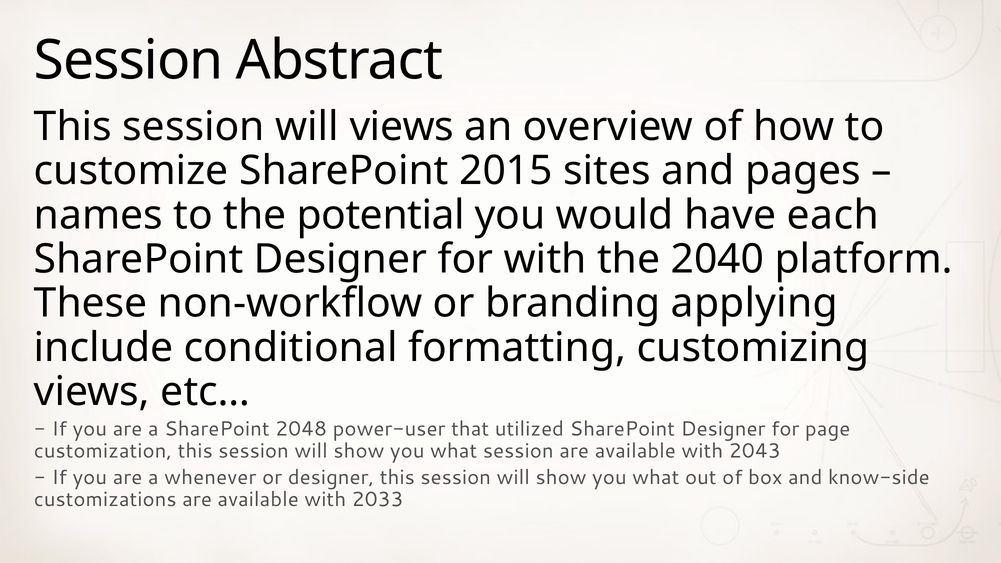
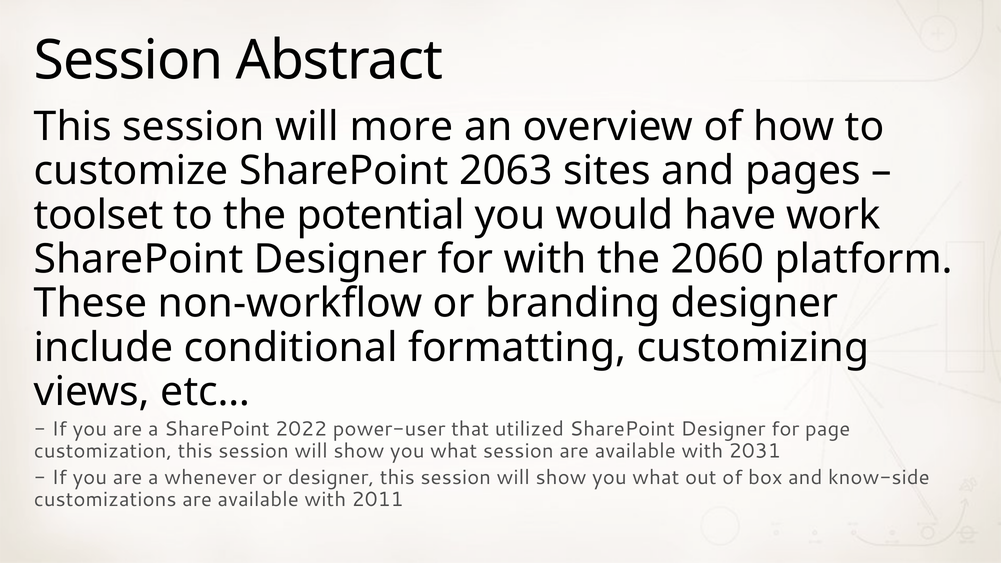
will views: views -> more
2015: 2015 -> 2063
names: names -> toolset
each: each -> work
2040: 2040 -> 2060
branding applying: applying -> designer
2048: 2048 -> 2022
2043: 2043 -> 2031
2033: 2033 -> 2011
